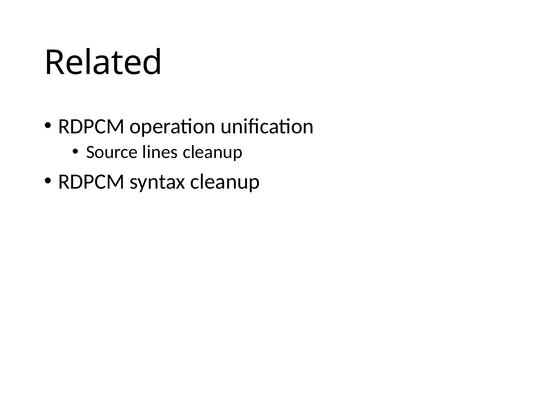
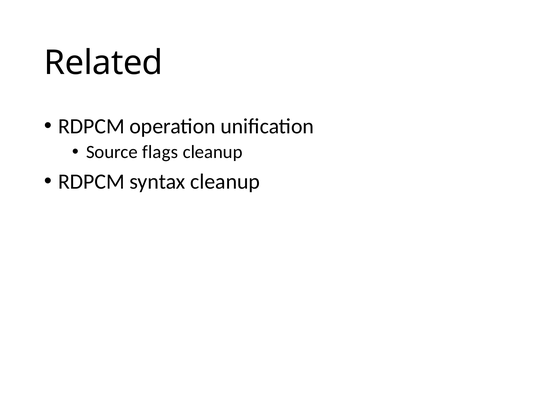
lines: lines -> flags
